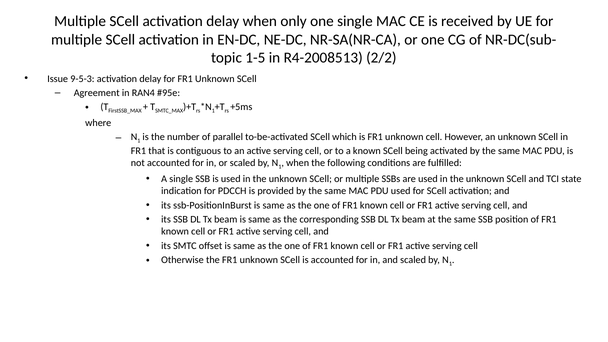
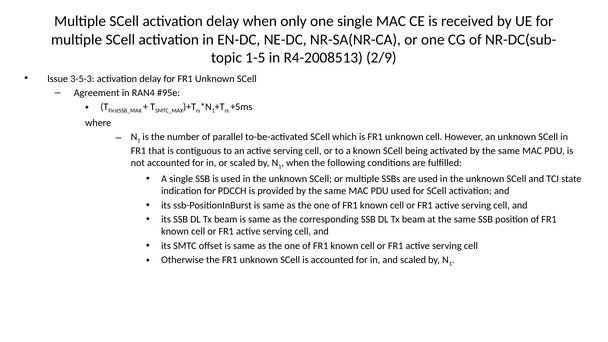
2/2: 2/2 -> 2/9
9-5-3: 9-5-3 -> 3-5-3
